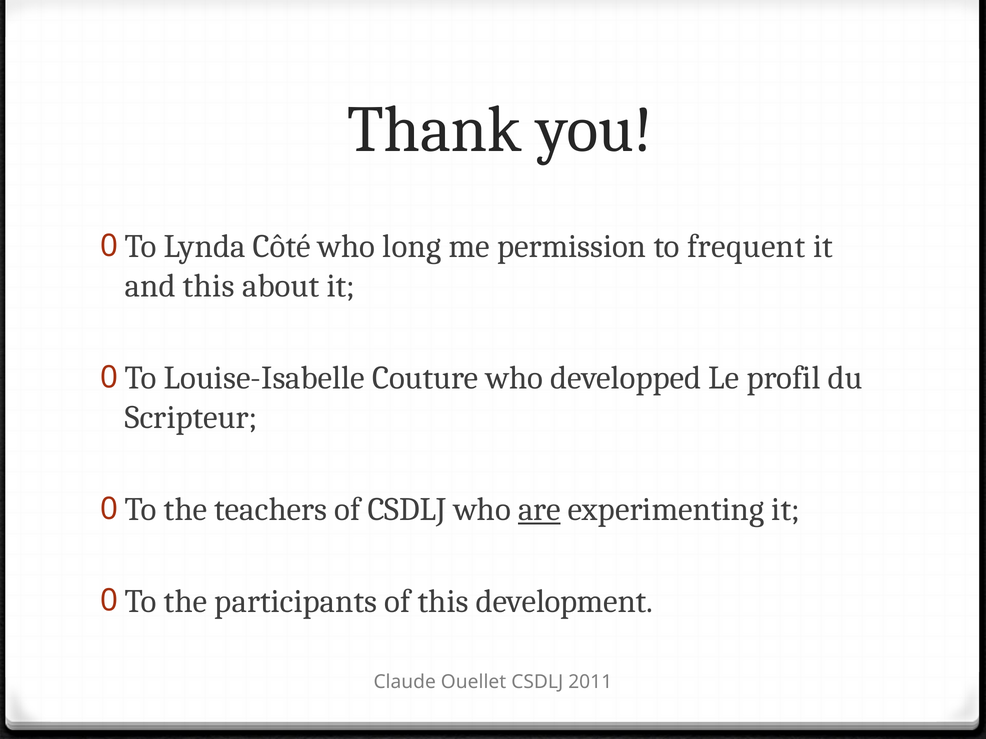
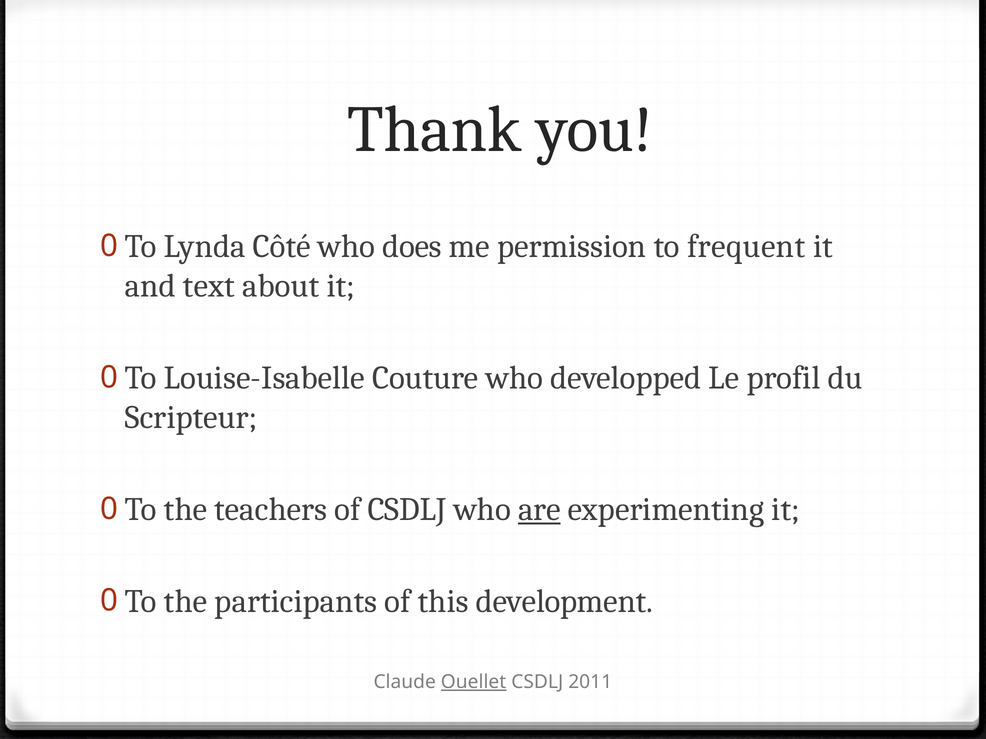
long: long -> does
and this: this -> text
Ouellet underline: none -> present
